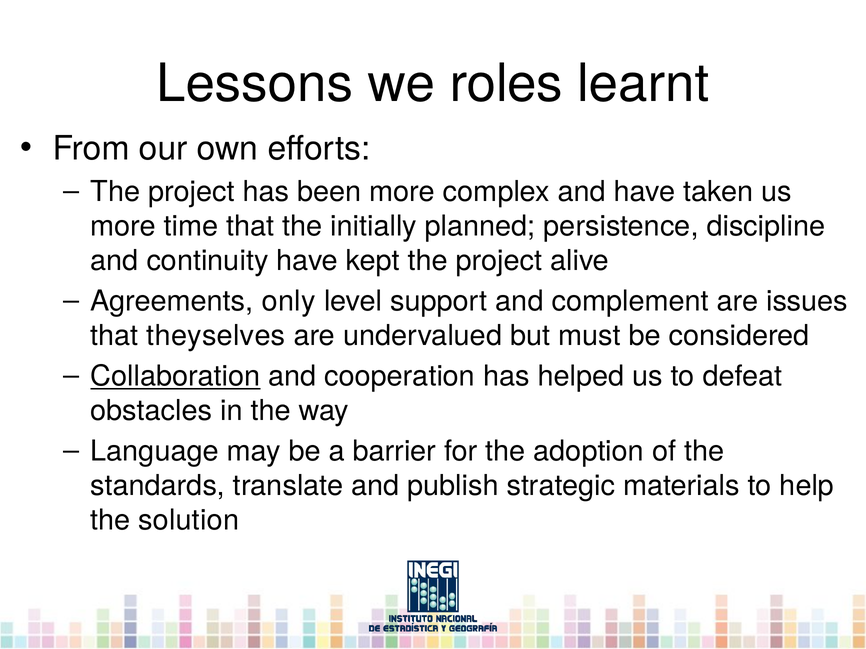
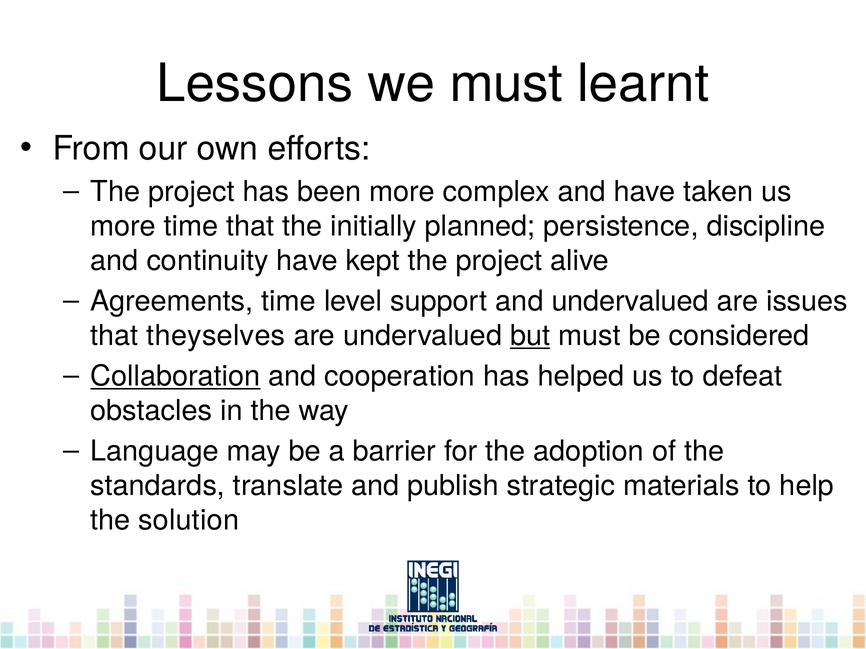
we roles: roles -> must
Agreements only: only -> time
and complement: complement -> undervalued
but underline: none -> present
